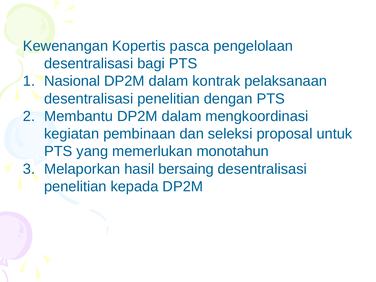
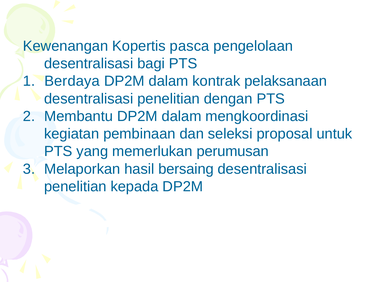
Nasional: Nasional -> Berdaya
monotahun: monotahun -> perumusan
